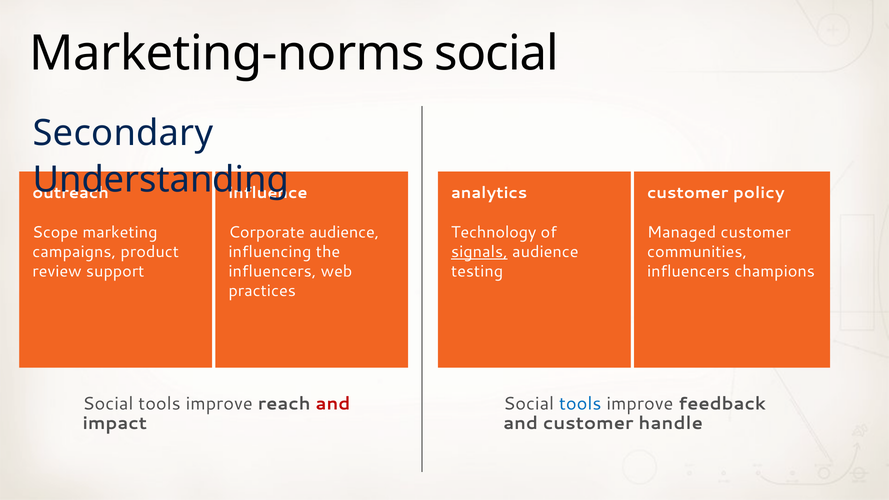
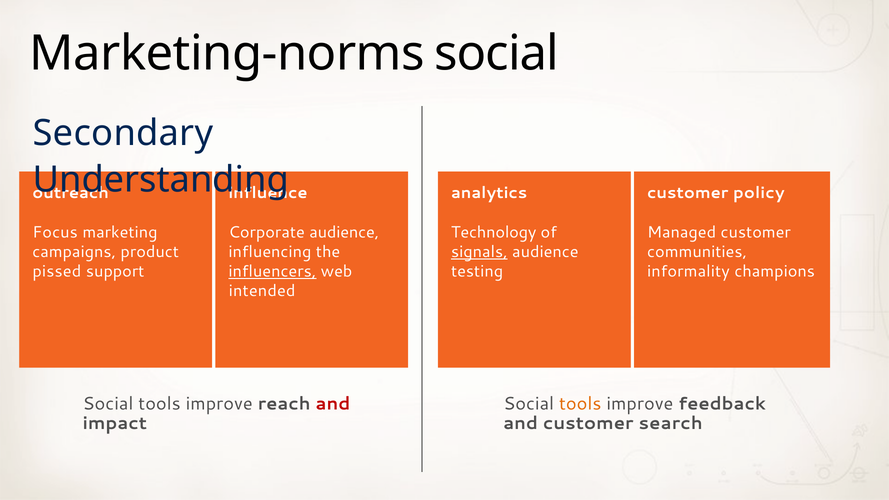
Scope: Scope -> Focus
review: review -> pissed
influencers at (272, 271) underline: none -> present
influencers at (689, 271): influencers -> informality
practices: practices -> intended
tools at (580, 404) colour: blue -> orange
handle: handle -> search
